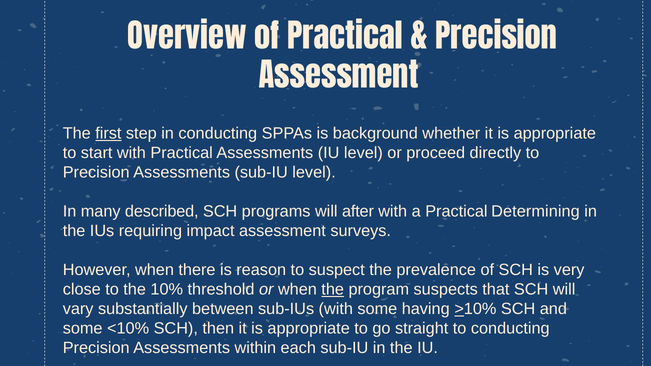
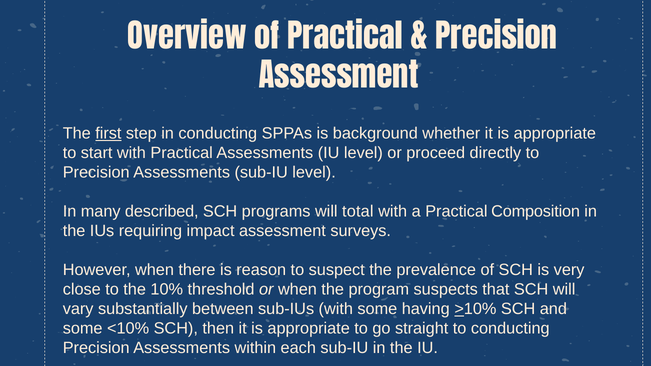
after: after -> total
Determining: Determining -> Composition
the at (333, 290) underline: present -> none
